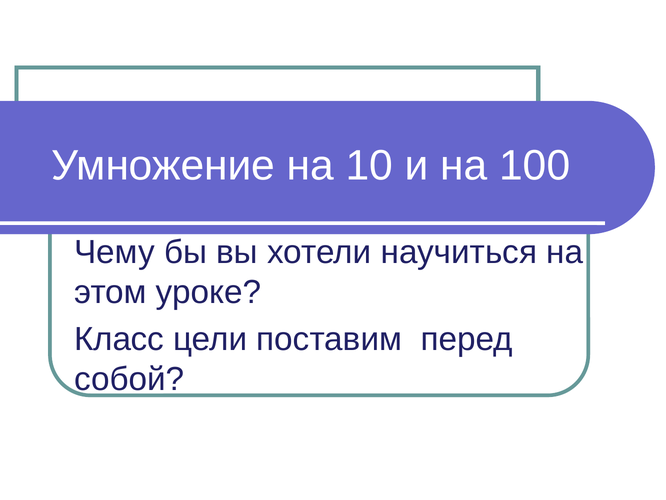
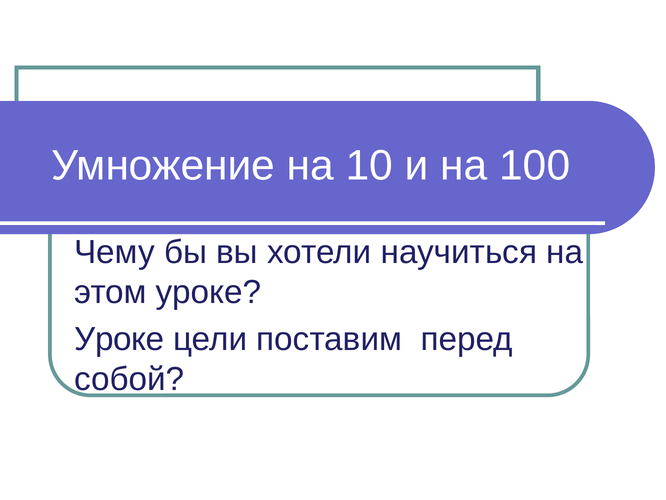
Класс at (119, 339): Класс -> Уроке
